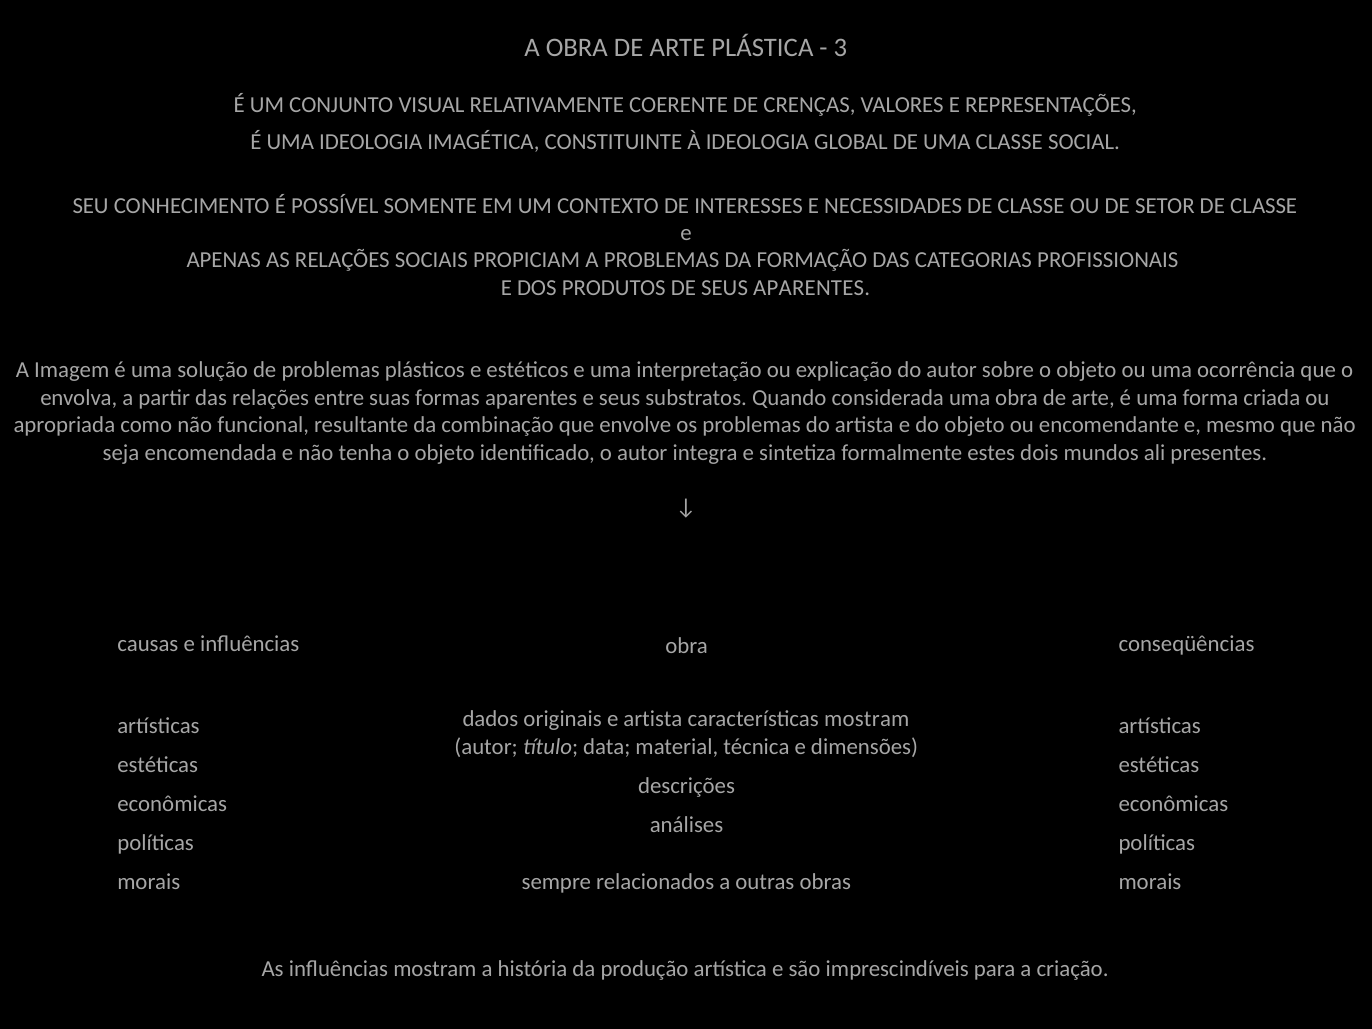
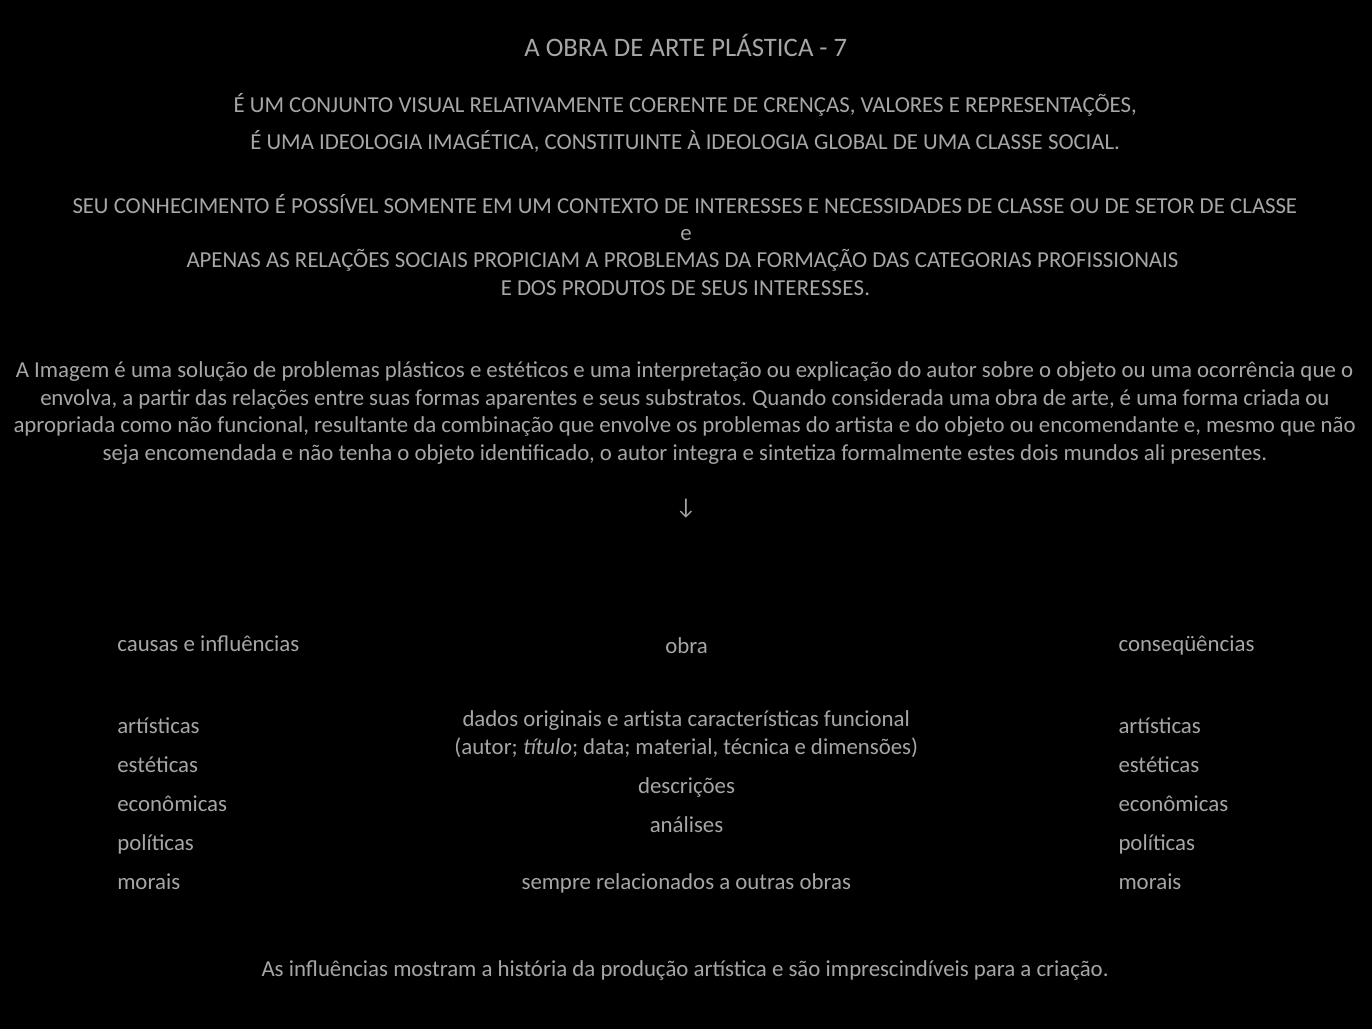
3: 3 -> 7
SEUS APARENTES: APARENTES -> INTERESSES
características mostram: mostram -> funcional
